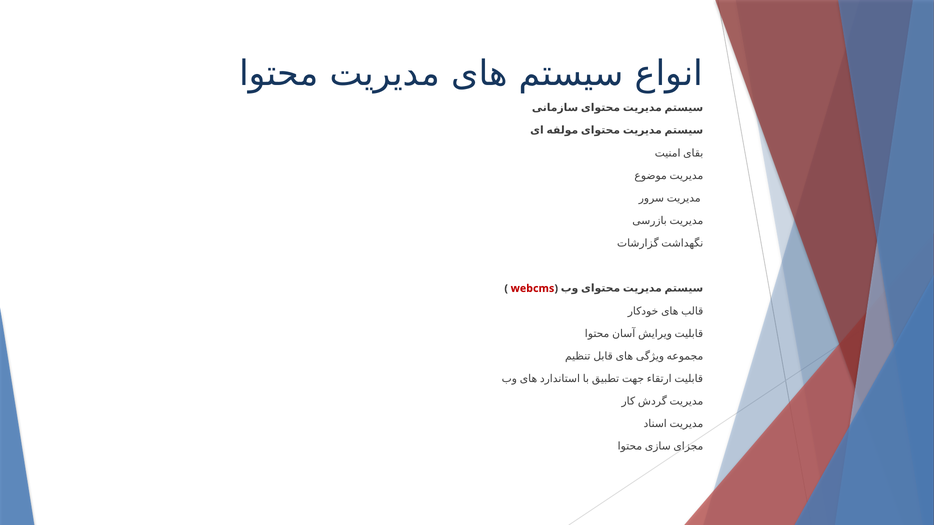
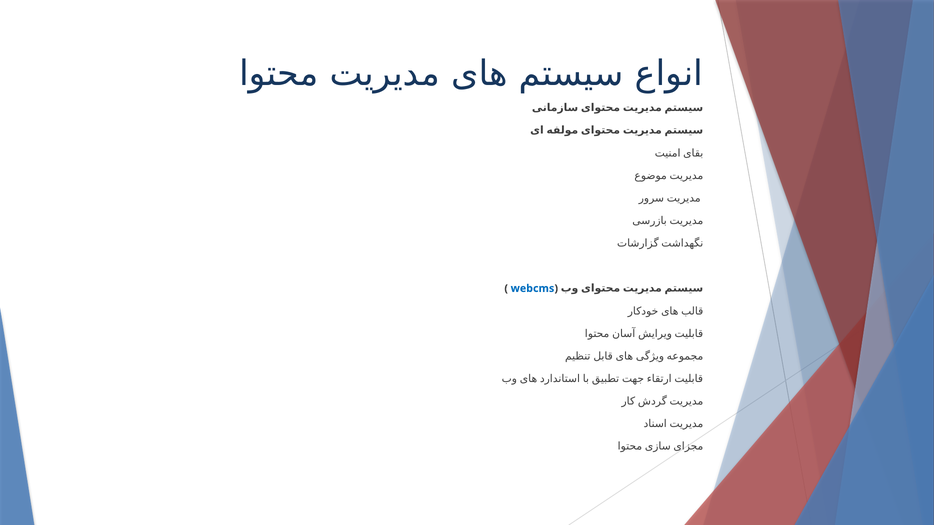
webcms colour: red -> blue
